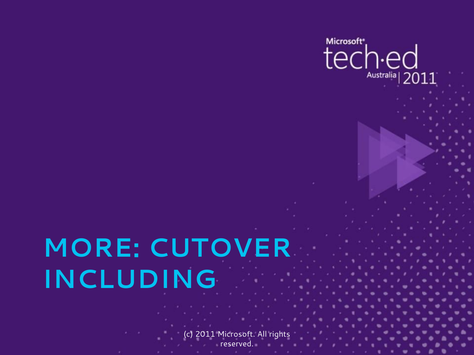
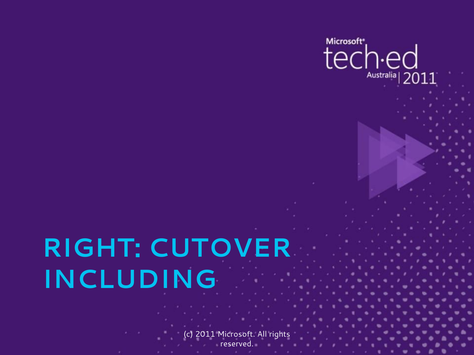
MORE: MORE -> RIGHT
